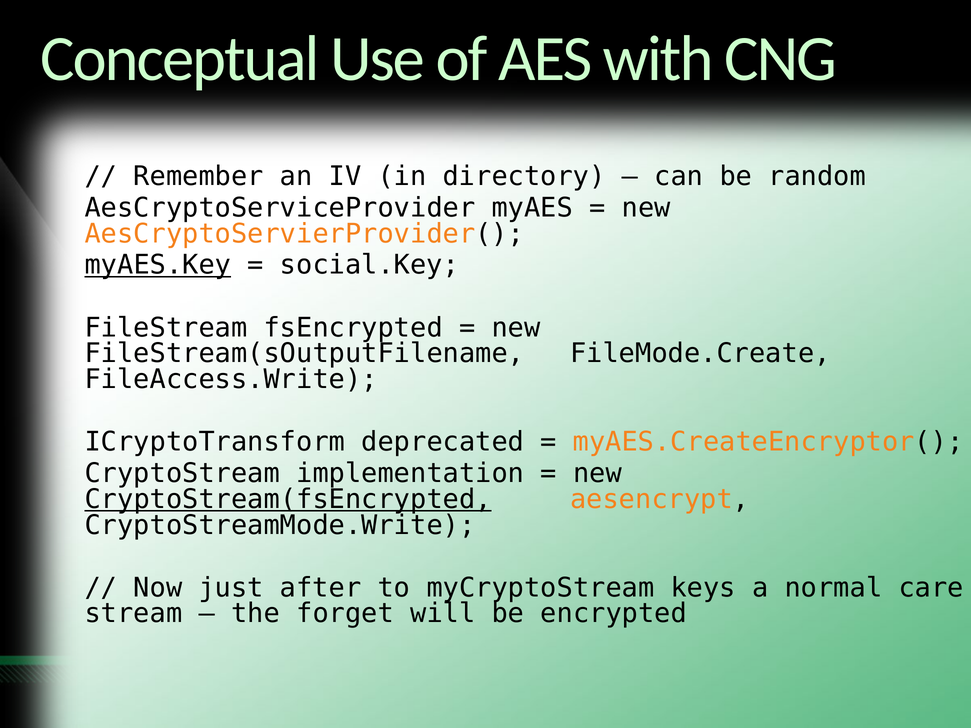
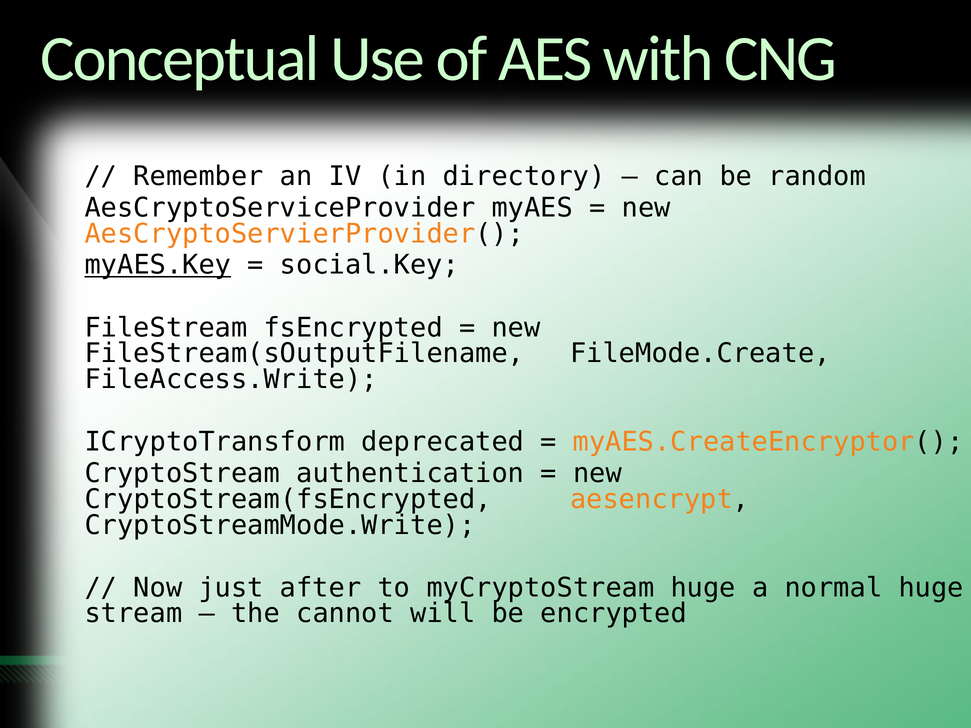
implementation: implementation -> authentication
CryptoStream(fsEncrypted underline: present -> none
myCryptoStream keys: keys -> huge
normal care: care -> huge
forget: forget -> cannot
